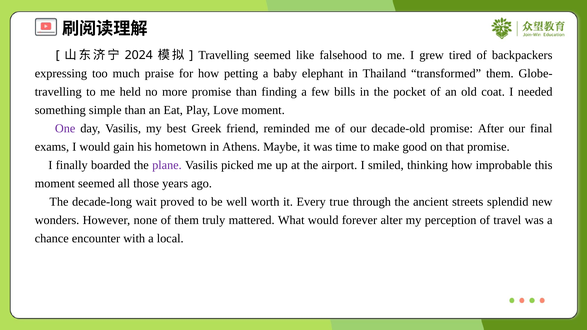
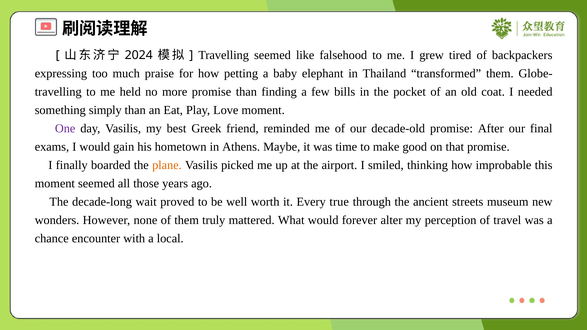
simple: simple -> simply
plane colour: purple -> orange
splendid: splendid -> museum
